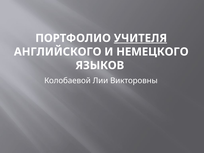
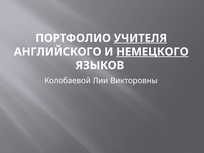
НЕМЕЦКОГО underline: none -> present
